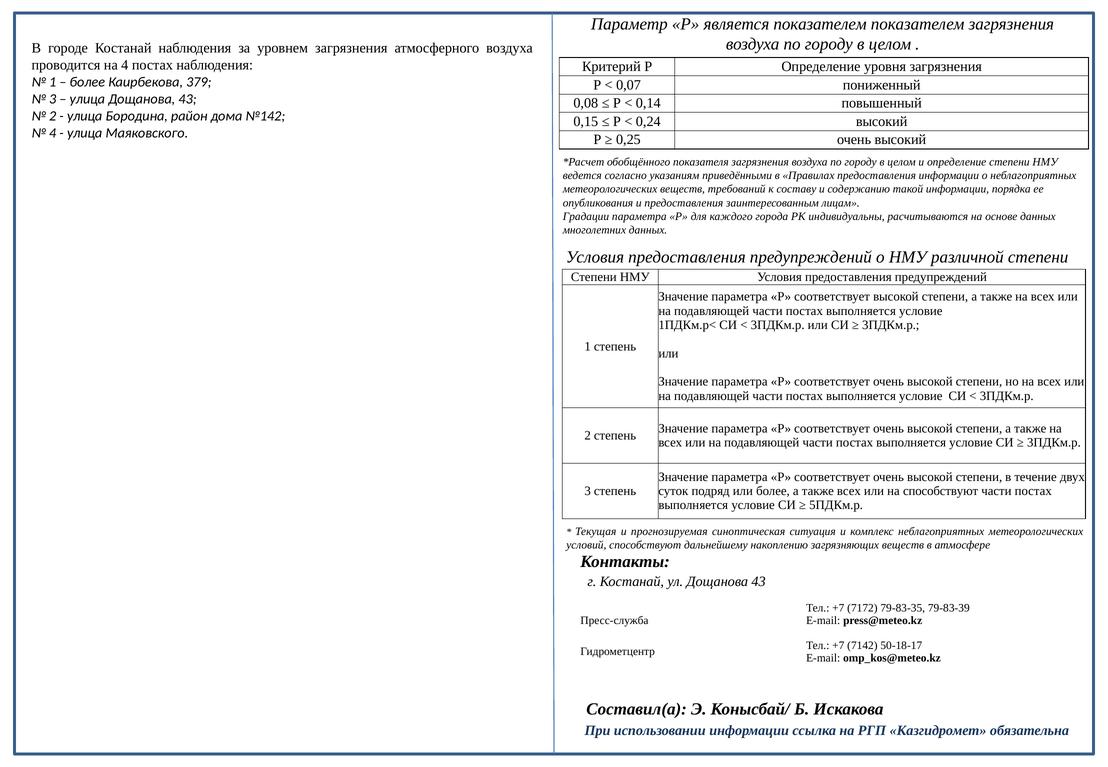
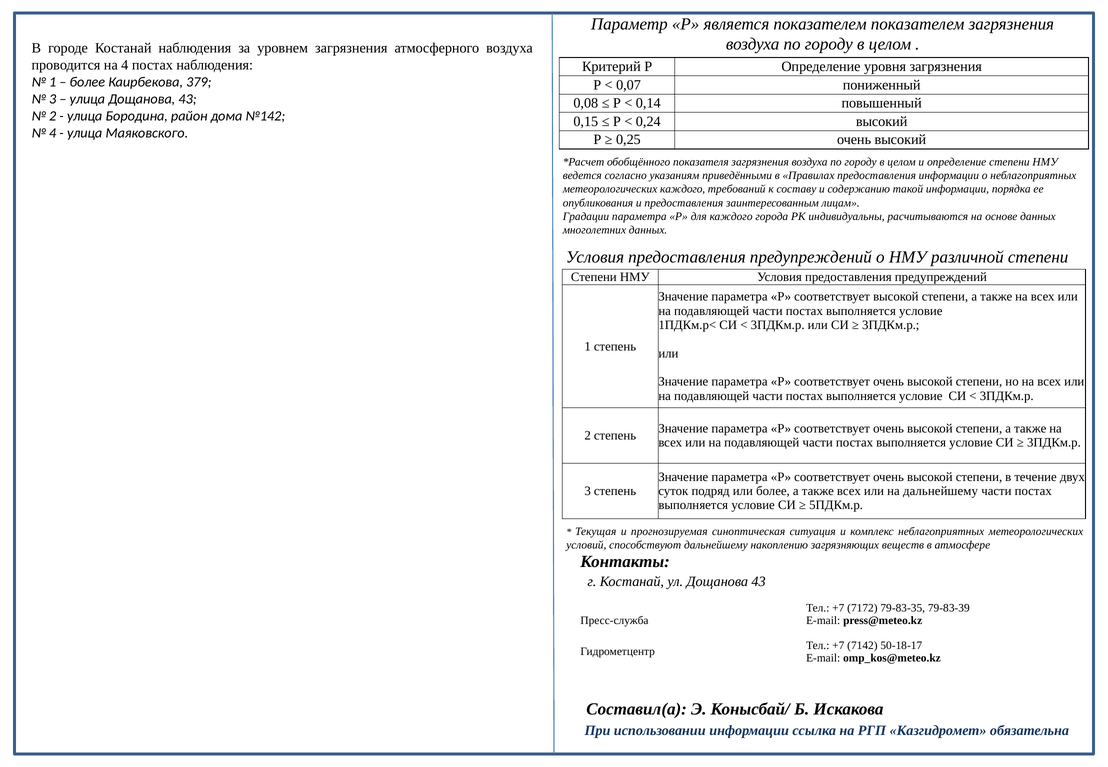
метеорологических веществ: веществ -> каждого
на способствуют: способствуют -> дальнейшему
